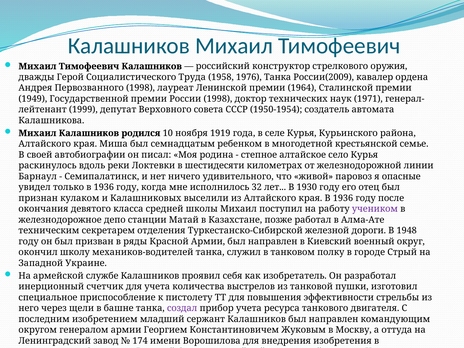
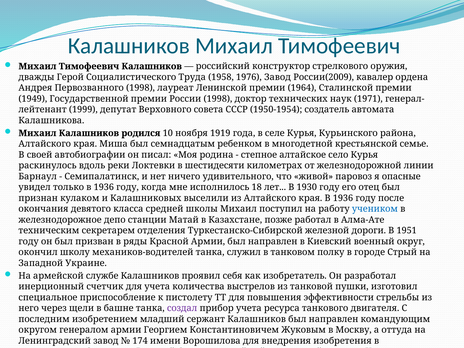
1976 Танка: Танка -> Завод
32: 32 -> 18
учеником colour: purple -> blue
1948: 1948 -> 1951
